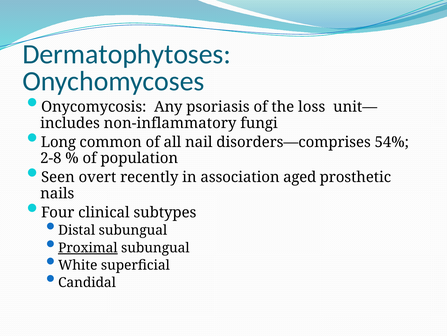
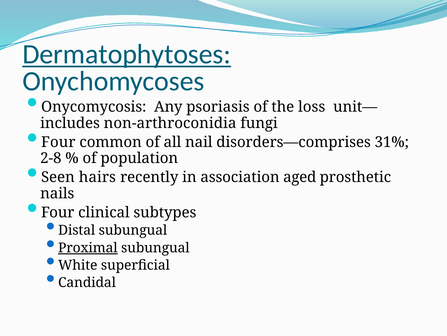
Dermatophytoses underline: none -> present
non-inflammatory: non-inflammatory -> non-arthroconidia
Long at (58, 142): Long -> Four
54%: 54% -> 31%
overt: overt -> hairs
